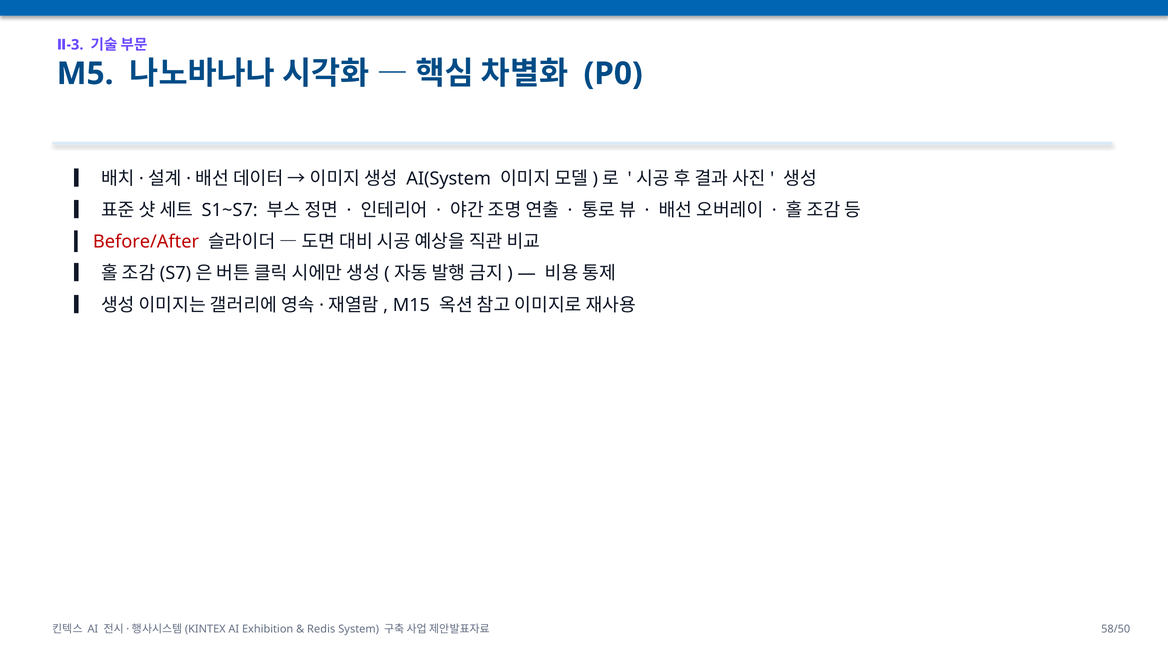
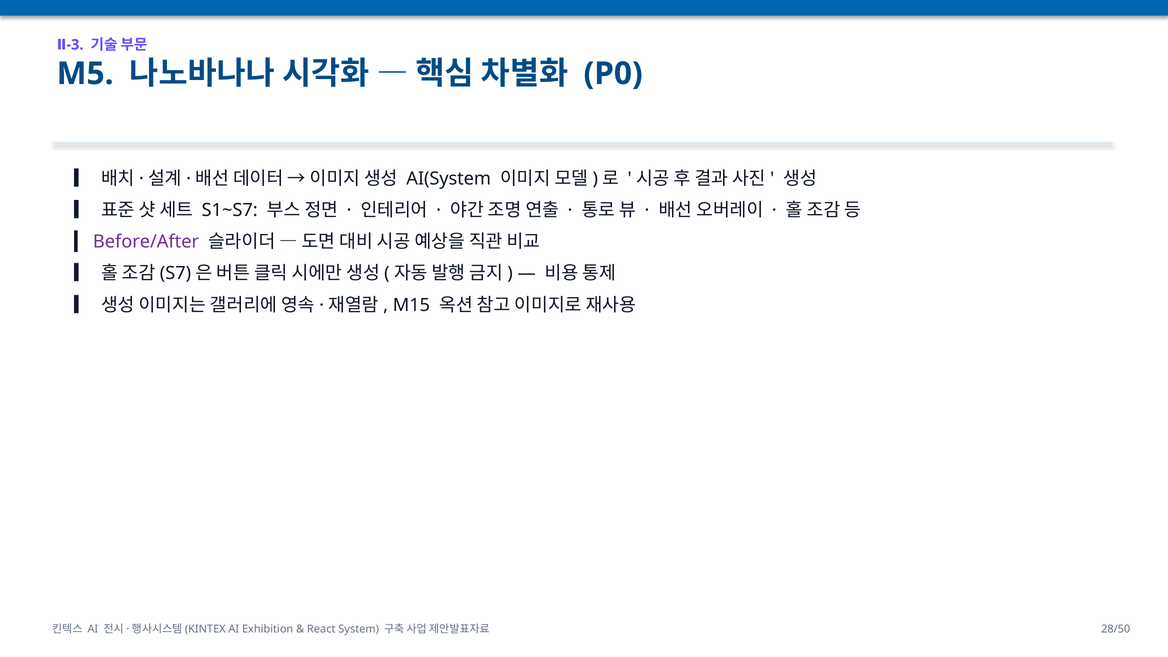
Before/After colour: red -> purple
Redis: Redis -> React
58/50: 58/50 -> 28/50
